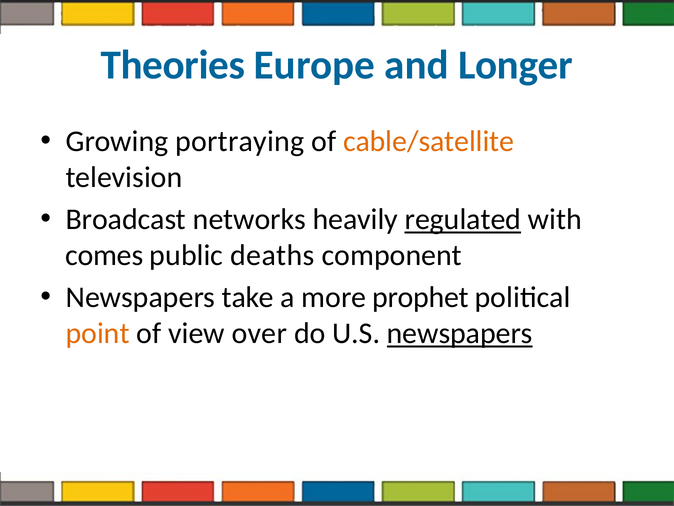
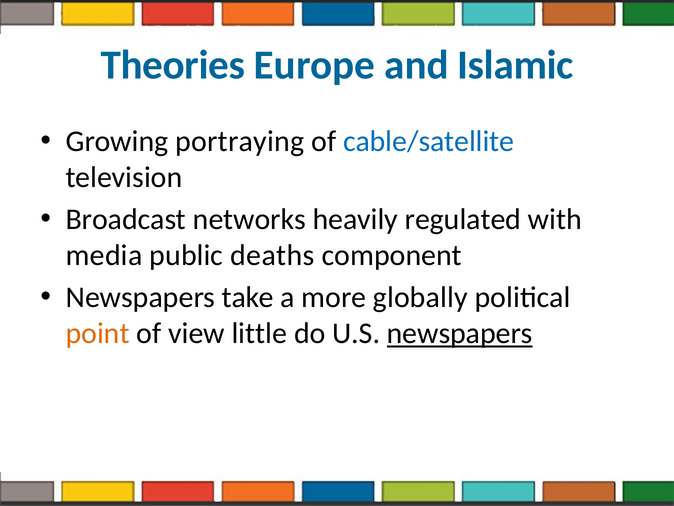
Longer: Longer -> Islamic
cable/satellite colour: orange -> blue
regulated underline: present -> none
comes: comes -> media
prophet: prophet -> globally
over: over -> little
